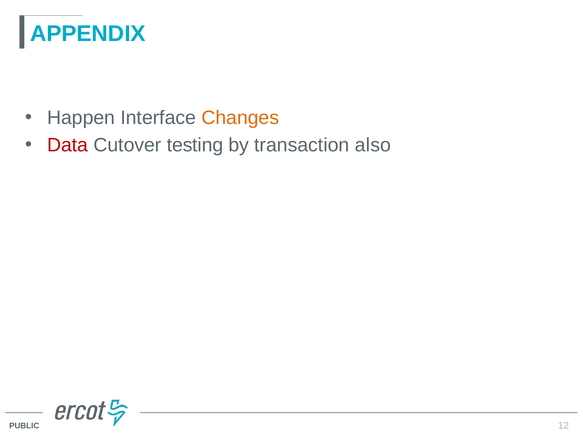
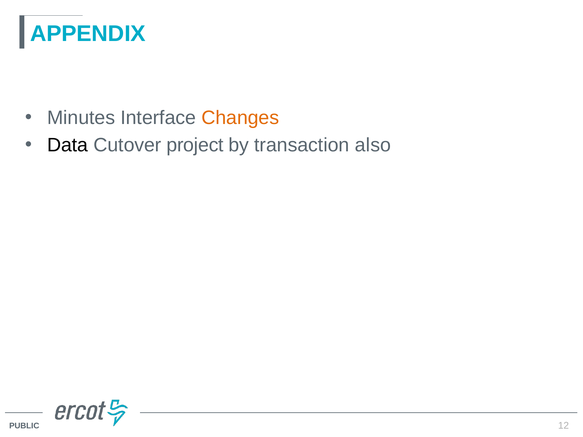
Happen: Happen -> Minutes
Data colour: red -> black
testing: testing -> project
